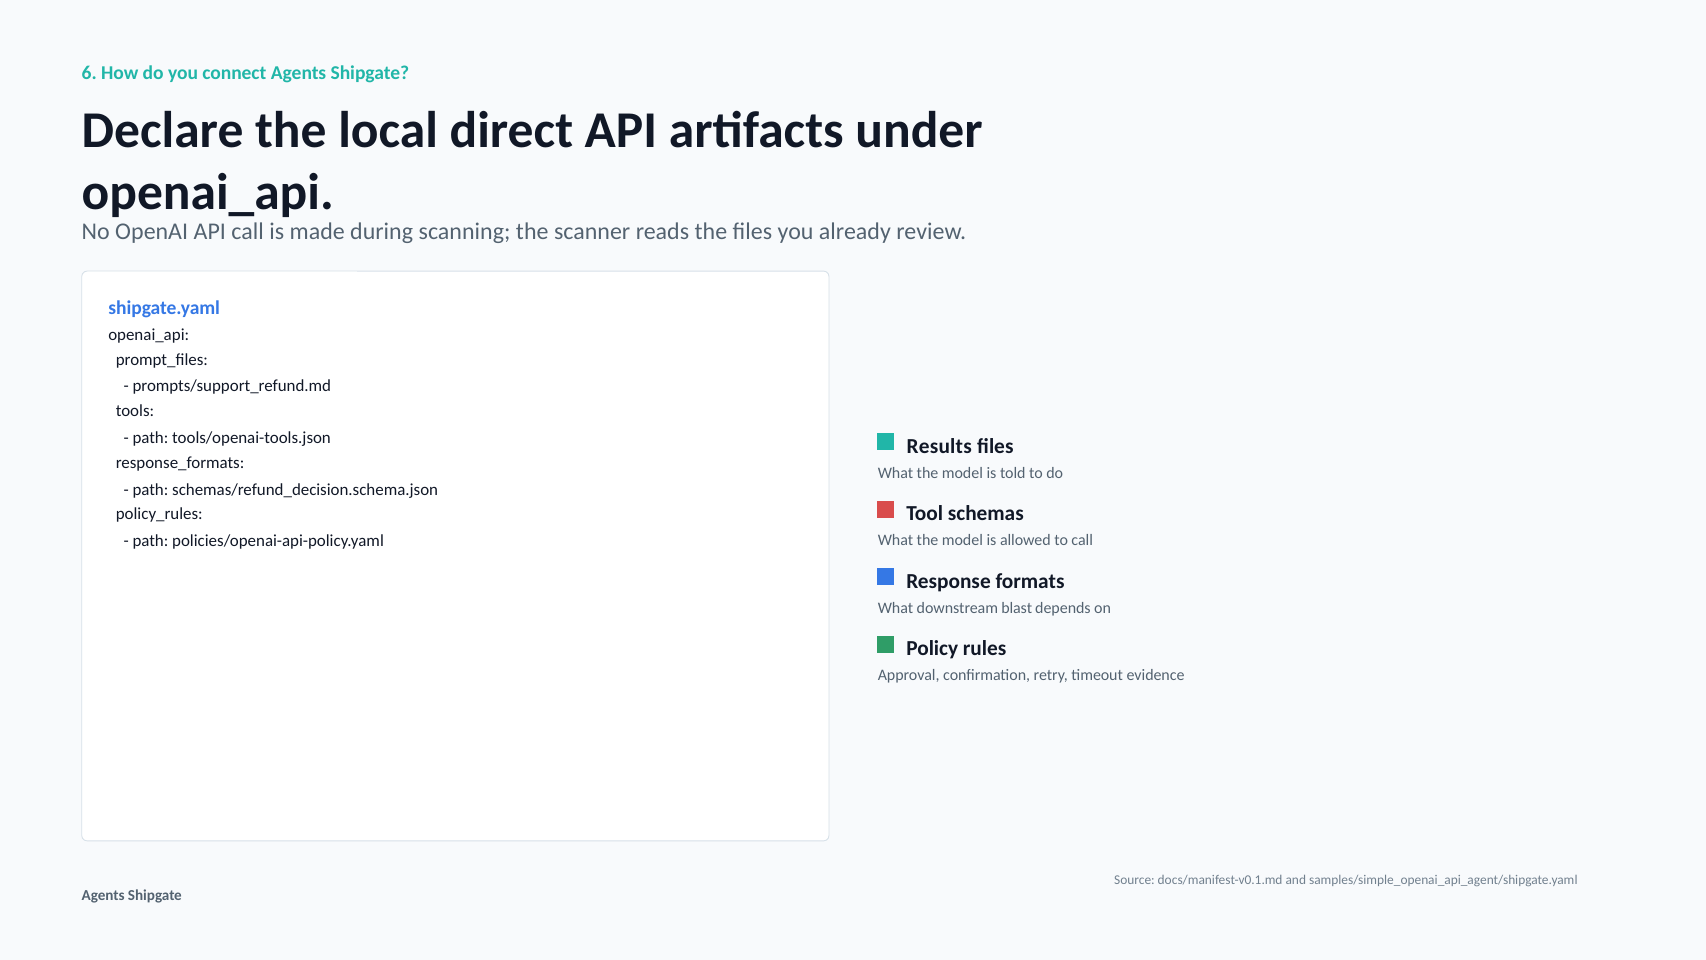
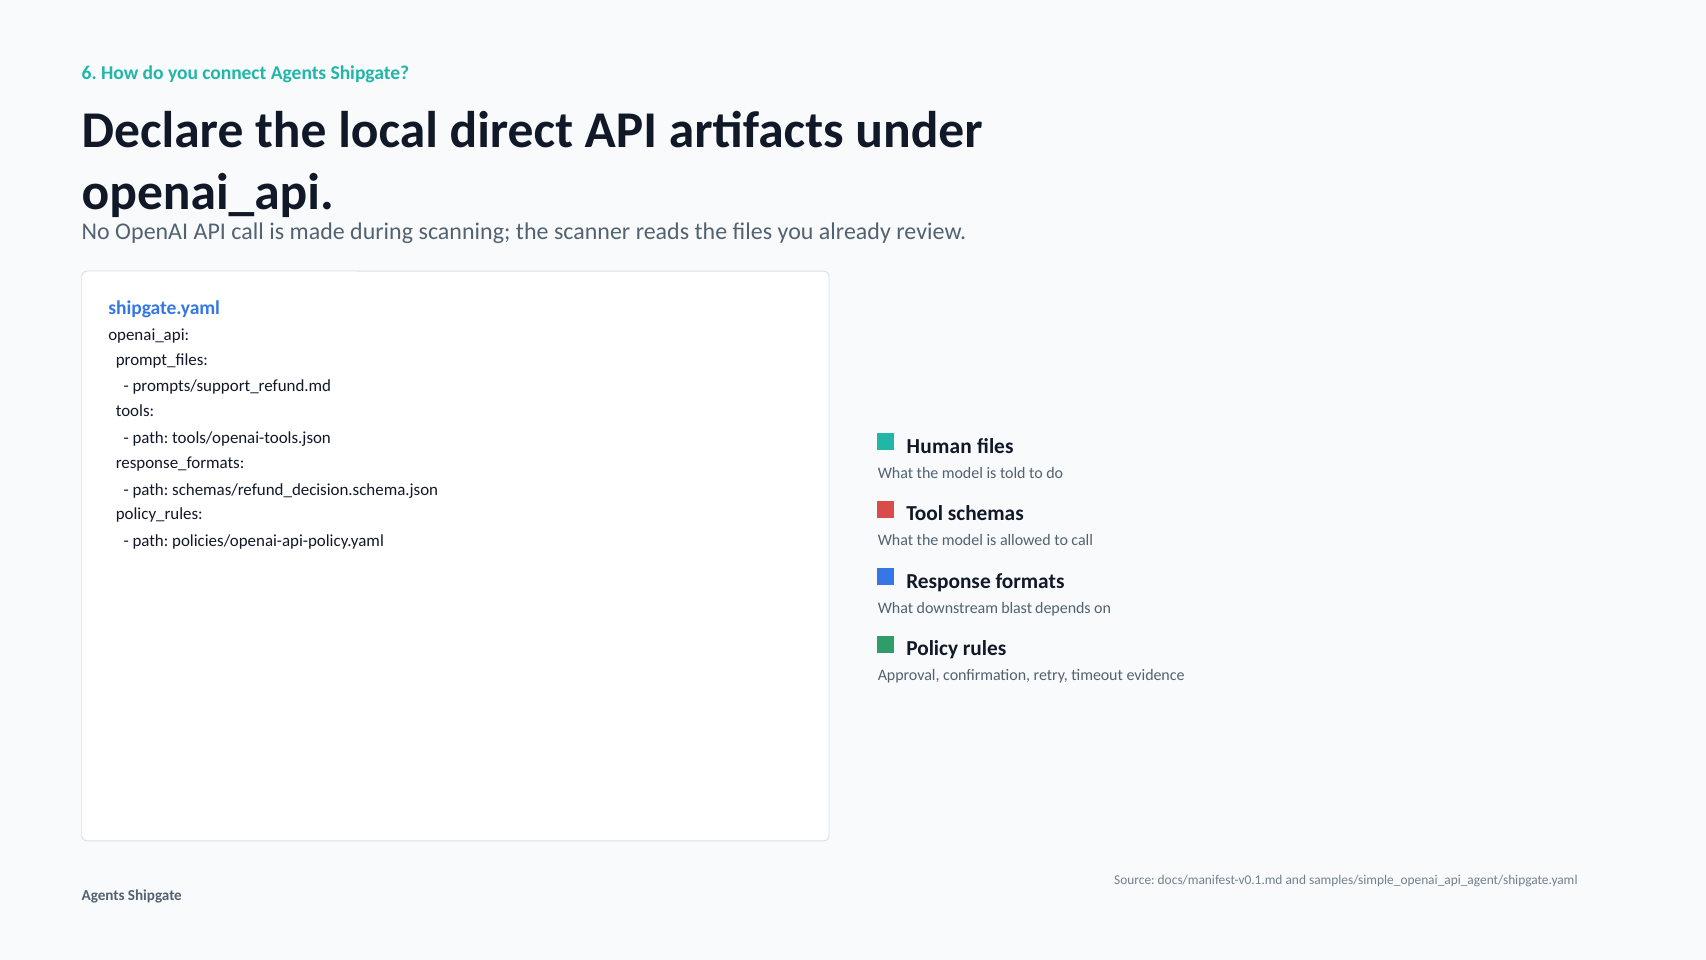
Results: Results -> Human
